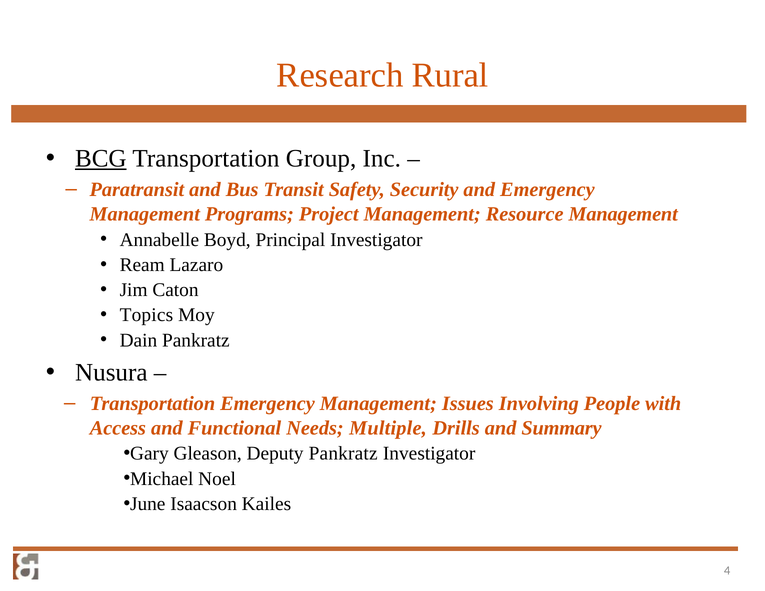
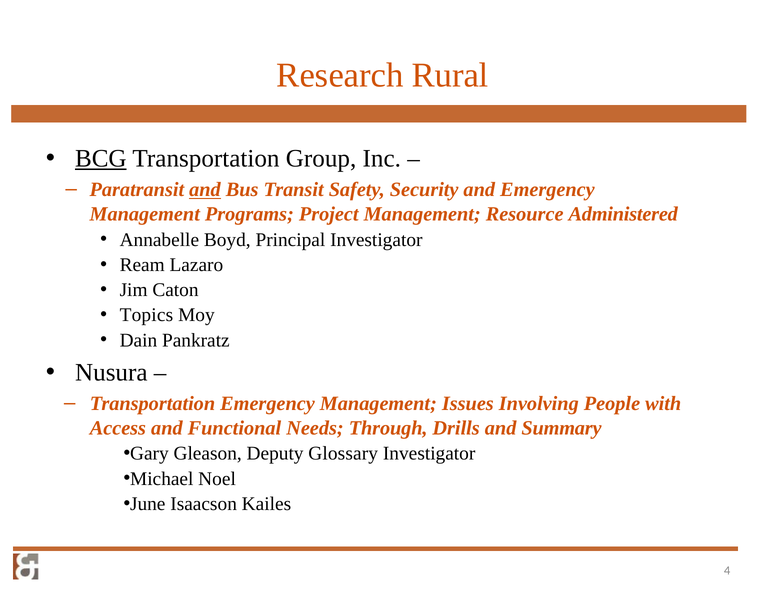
and at (205, 190) underline: none -> present
Resource Management: Management -> Administered
Multiple: Multiple -> Through
Deputy Pankratz: Pankratz -> Glossary
